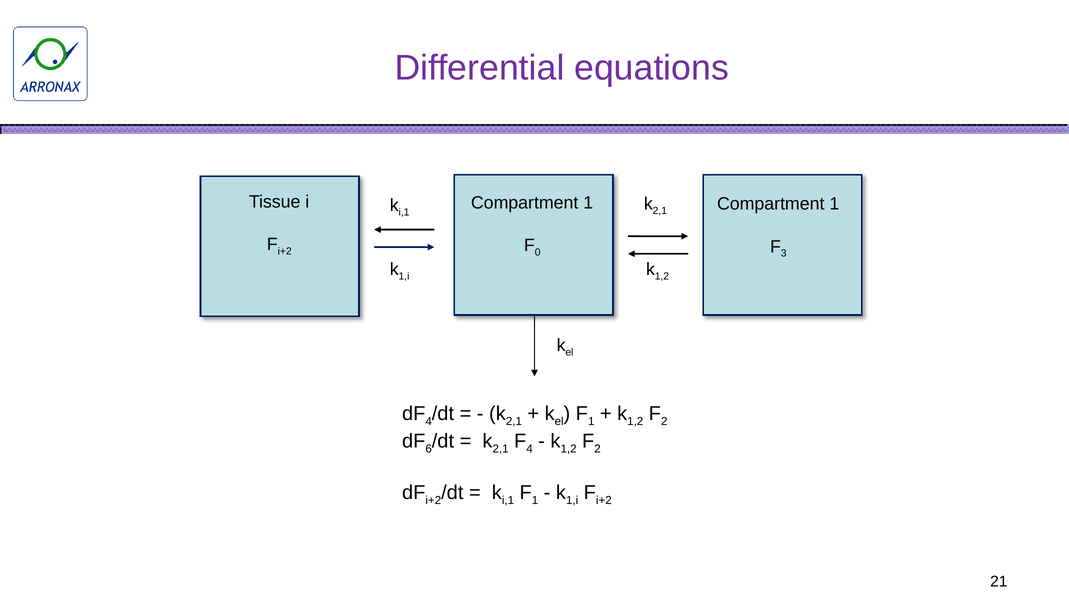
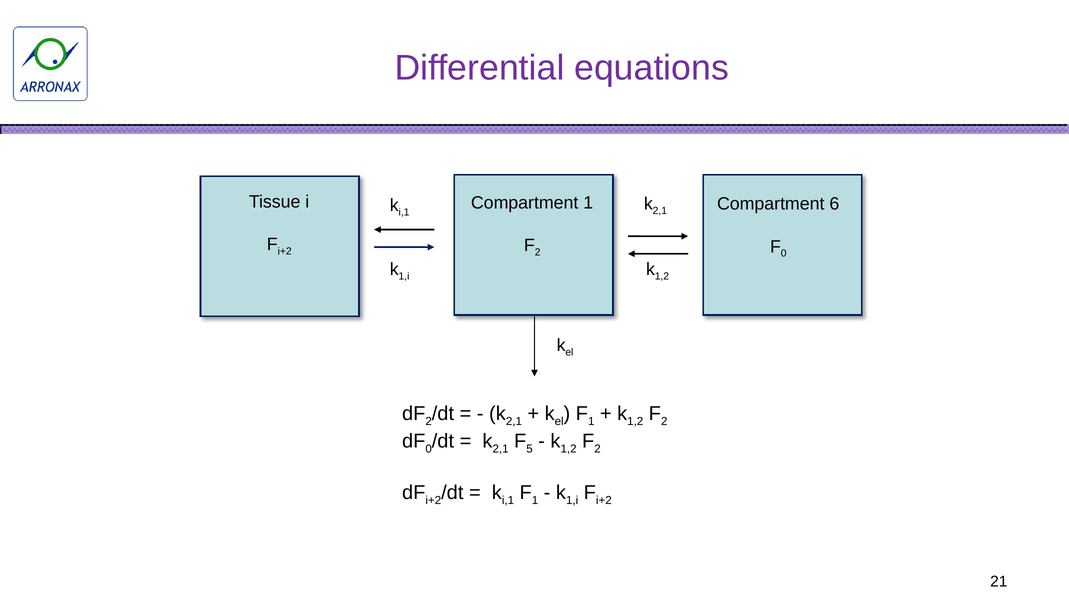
1 at (834, 204): 1 -> 6
0 at (538, 253): 0 -> 2
3 at (784, 254): 3 -> 0
4 at (429, 422): 4 -> 2
6 at (429, 449): 6 -> 0
4 at (530, 449): 4 -> 5
